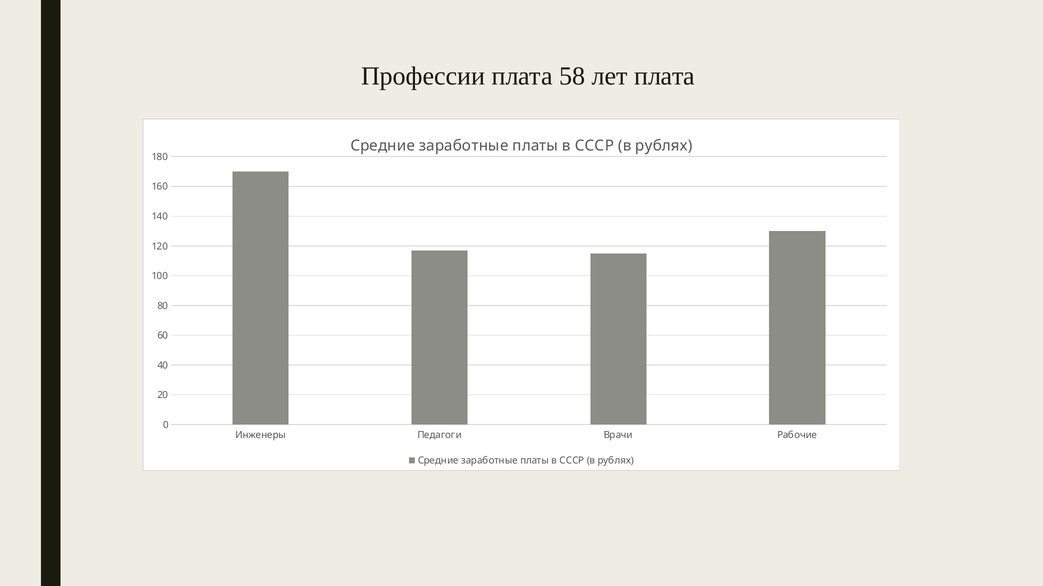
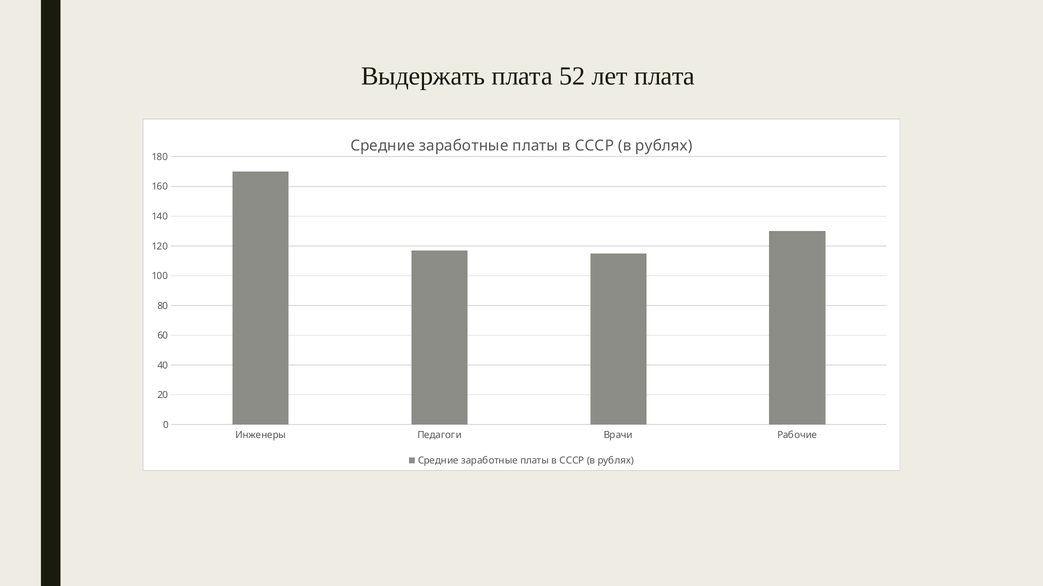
Профессии: Профессии -> Выдержать
58: 58 -> 52
